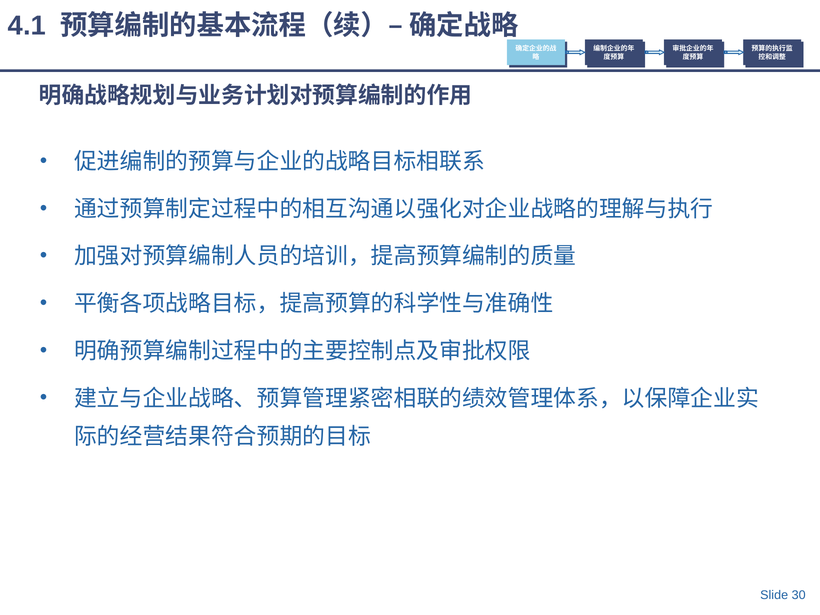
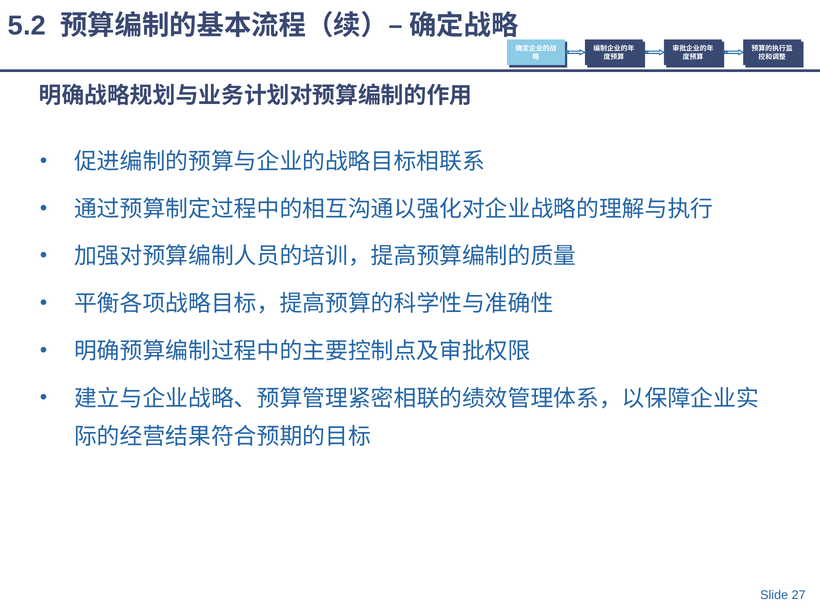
4.1: 4.1 -> 5.2
30: 30 -> 27
